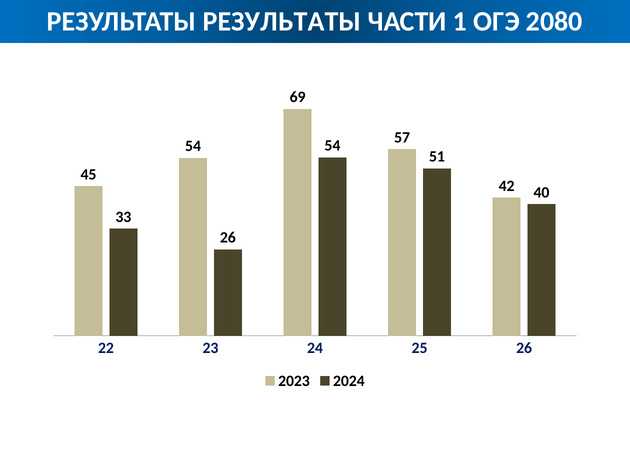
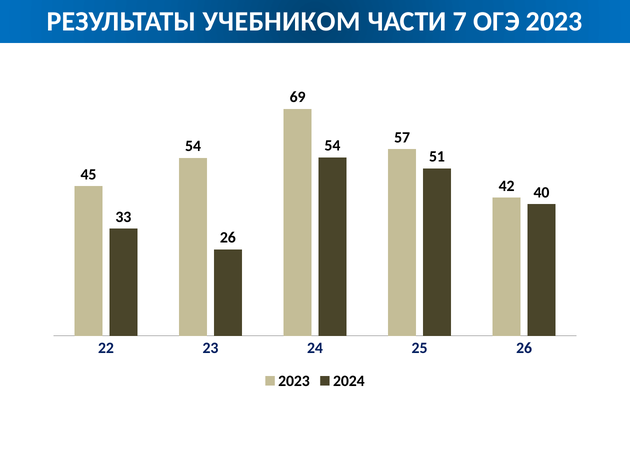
РЕЗУЛЬТАТЫ РЕЗУЛЬТАТЫ: РЕЗУЛЬТАТЫ -> УЧЕБНИКОМ
1: 1 -> 7
ОГЭ 2080: 2080 -> 2023
